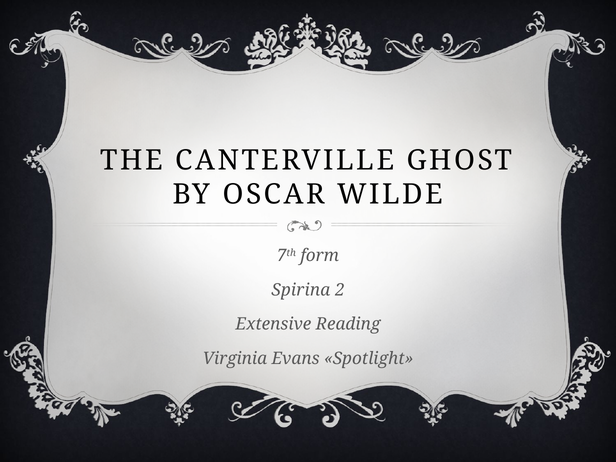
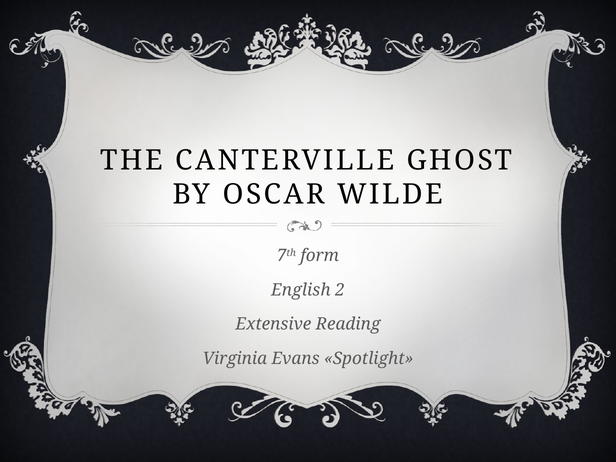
Spirina: Spirina -> English
